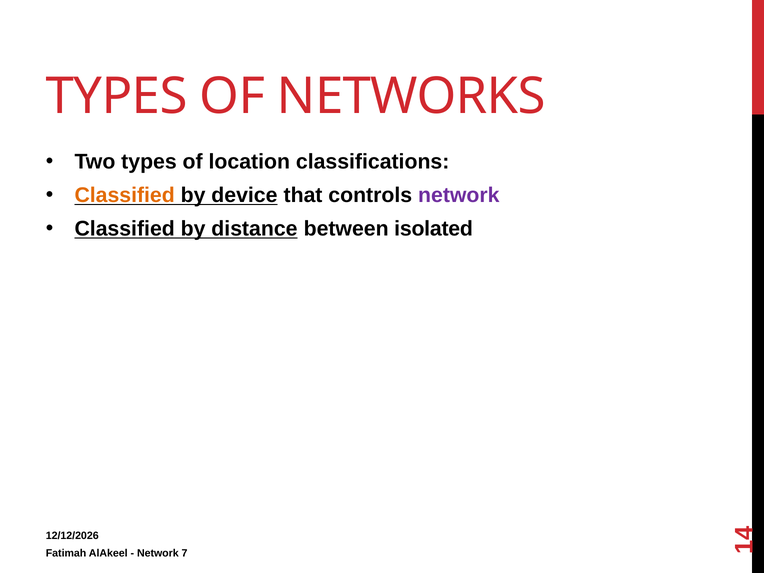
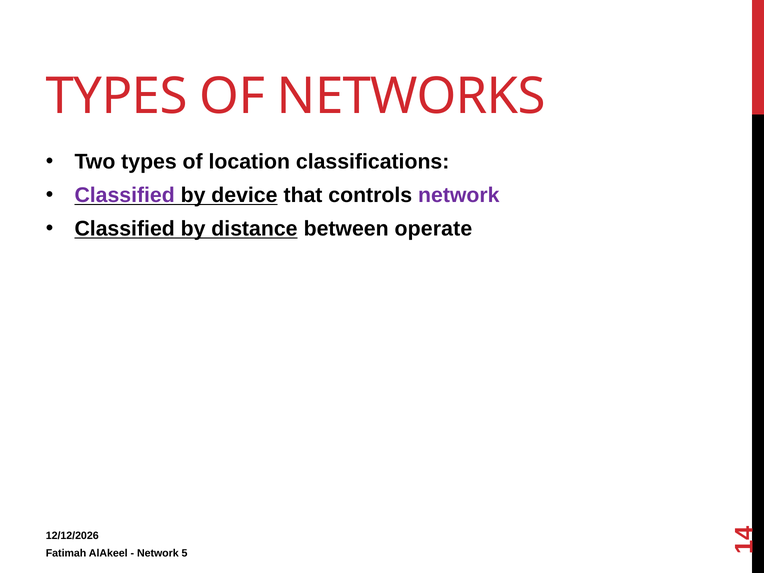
Classified at (125, 195) colour: orange -> purple
isolated: isolated -> operate
7: 7 -> 5
